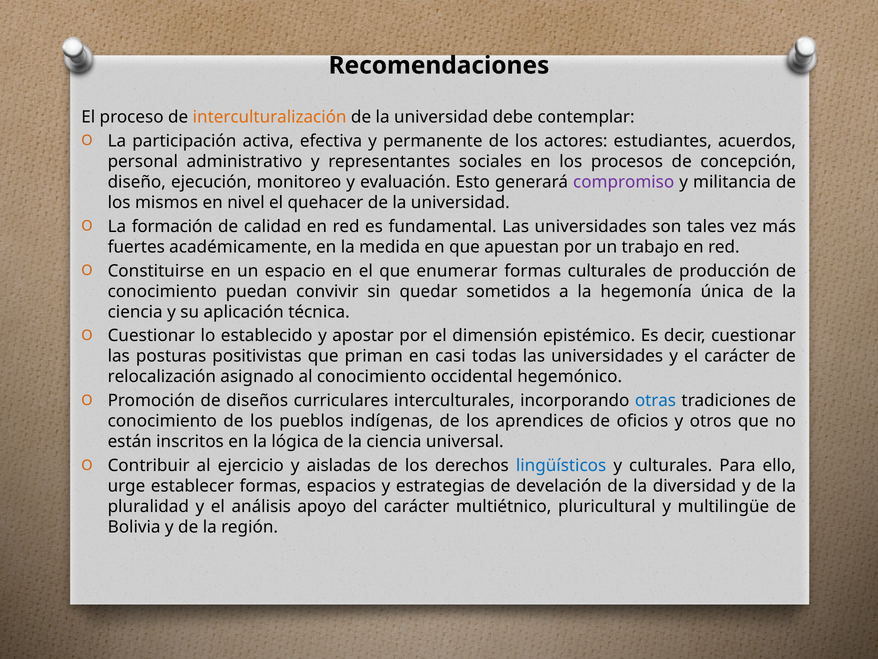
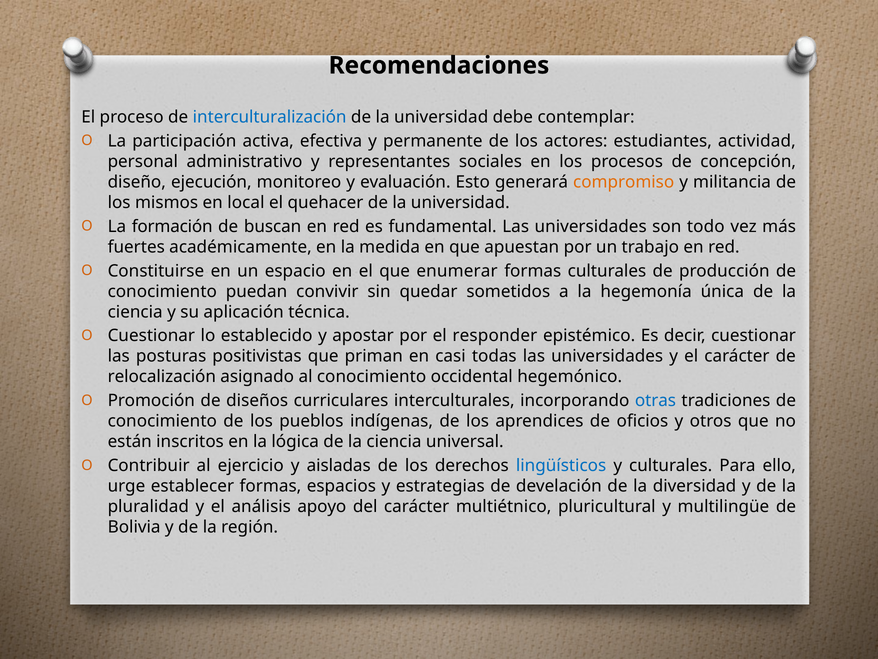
interculturalización colour: orange -> blue
acuerdos: acuerdos -> actividad
compromiso colour: purple -> orange
nivel: nivel -> local
calidad: calidad -> buscan
tales: tales -> todo
dimensión: dimensión -> responder
